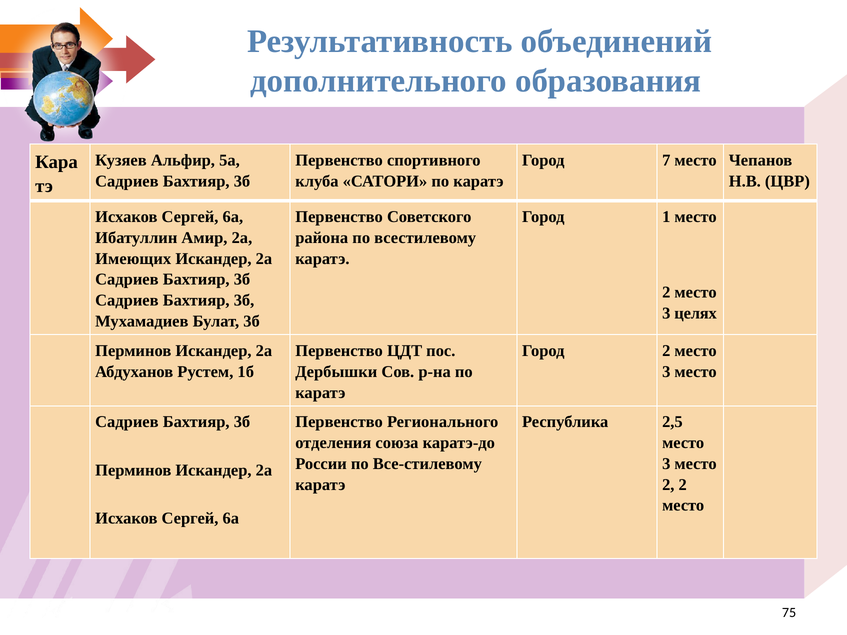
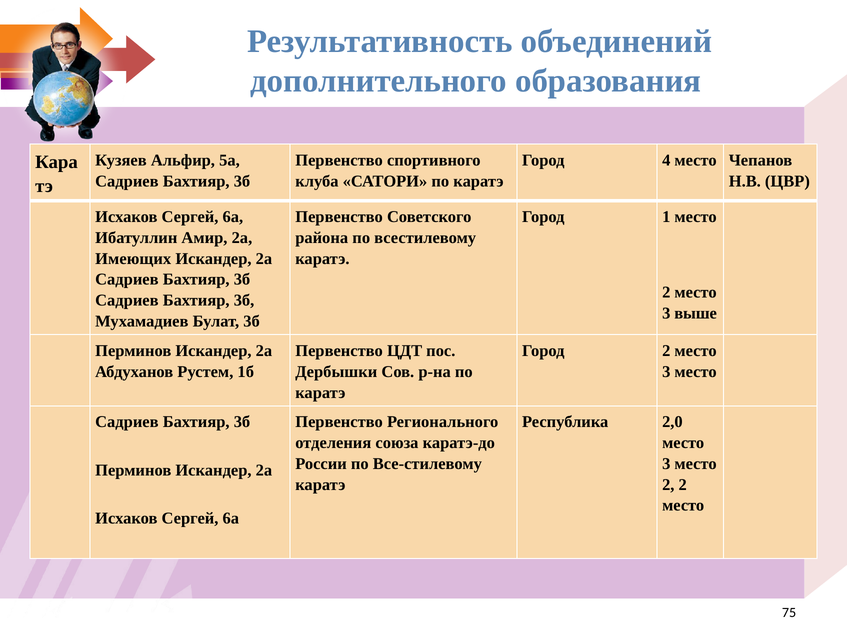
7: 7 -> 4
целях: целях -> выше
2,5: 2,5 -> 2,0
